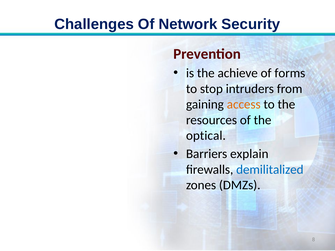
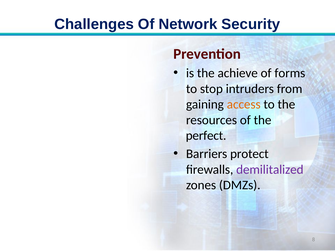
optical: optical -> perfect
explain: explain -> protect
demilitalized colour: blue -> purple
